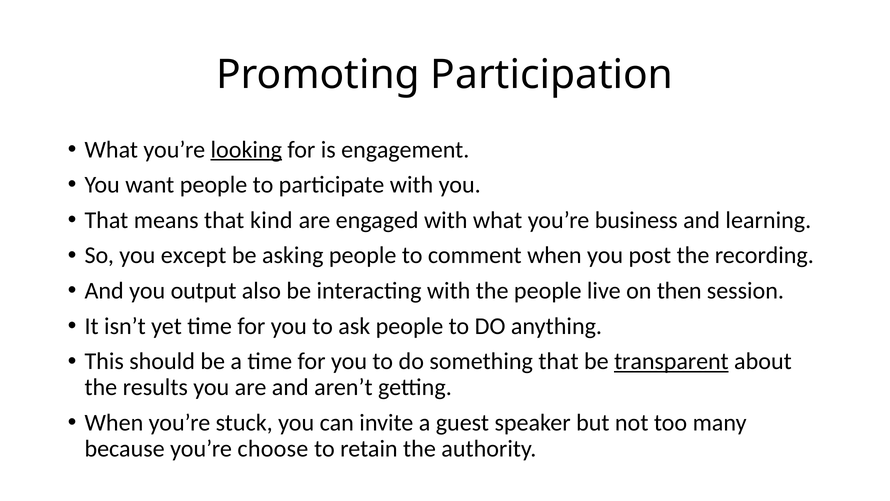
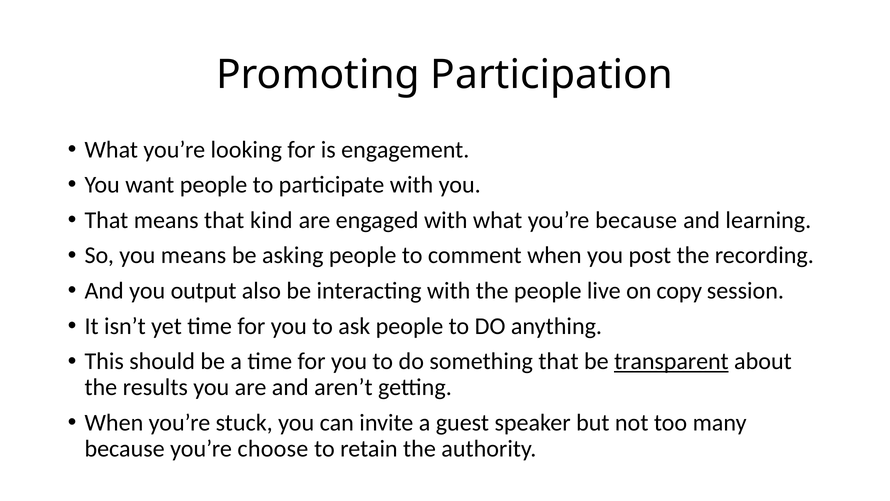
looking underline: present -> none
you’re business: business -> because
you except: except -> means
then: then -> copy
